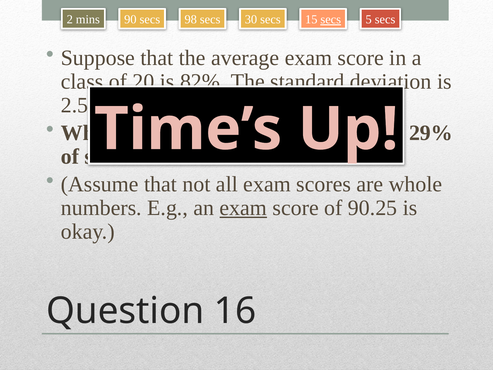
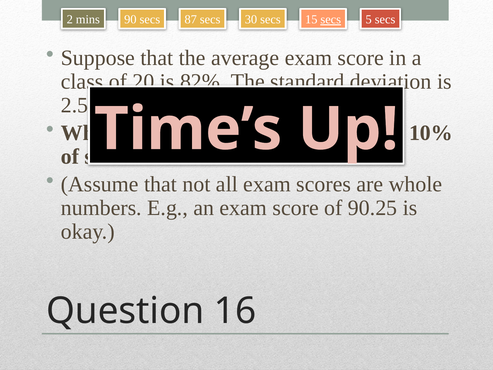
98: 98 -> 87
29%: 29% -> 10%
exam at (243, 208) underline: present -> none
